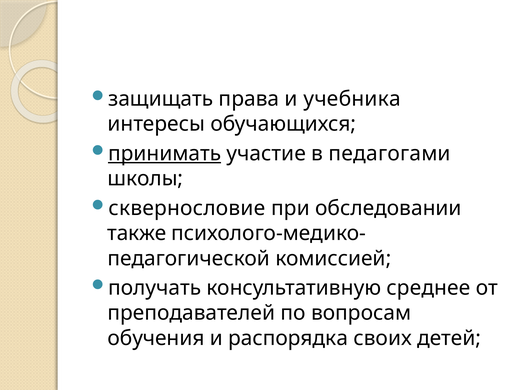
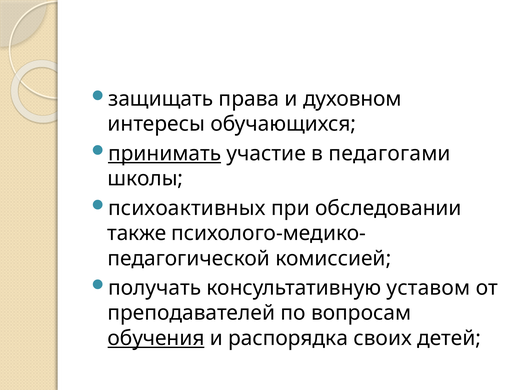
учебника: учебника -> духовном
сквернословие: сквернословие -> психоактивных
среднее: среднее -> уставом
обучения underline: none -> present
